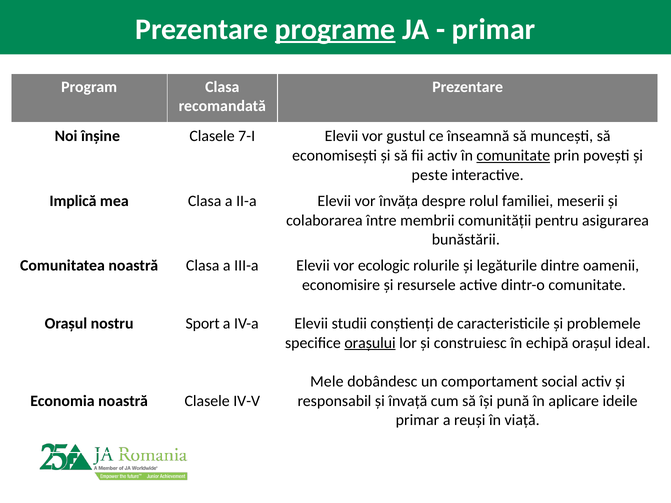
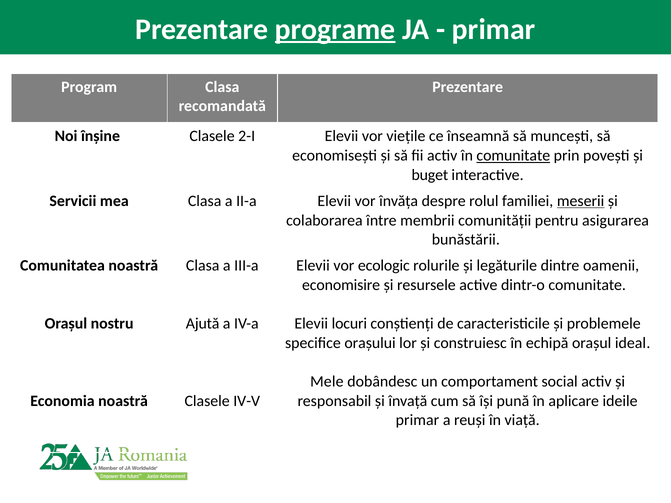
7-I: 7-I -> 2-I
gustul: gustul -> viețile
peste: peste -> buget
Implică: Implică -> Servicii
meserii underline: none -> present
Sport: Sport -> Ajută
studii: studii -> locuri
orașului underline: present -> none
